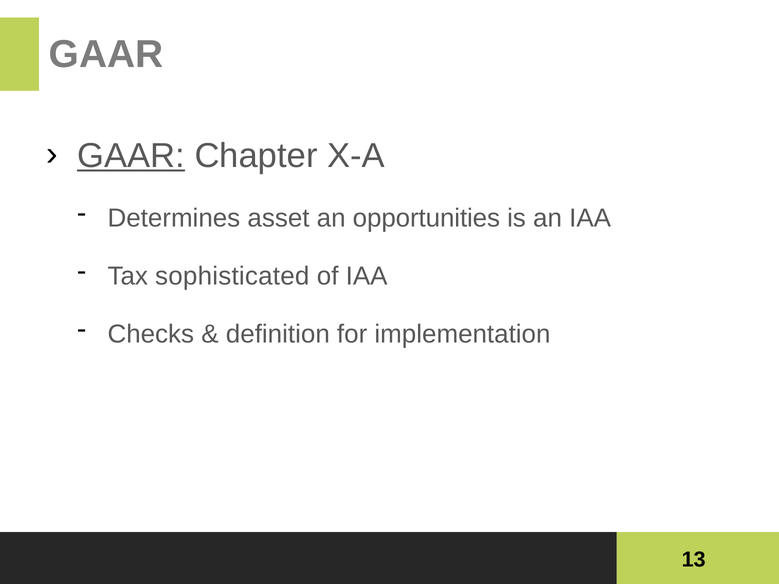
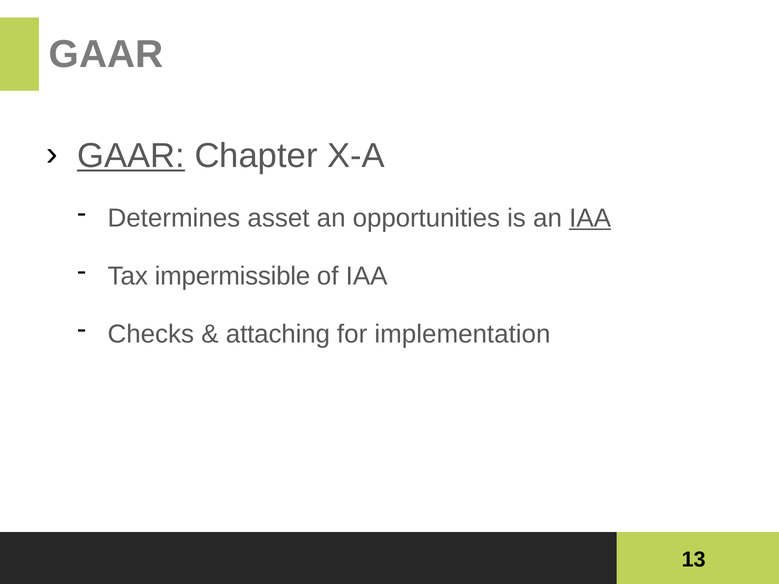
IAA at (590, 218) underline: none -> present
sophisticated: sophisticated -> impermissible
definition: definition -> attaching
